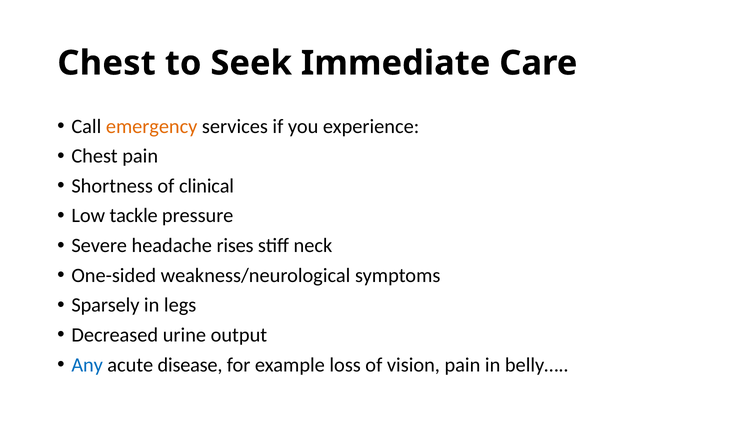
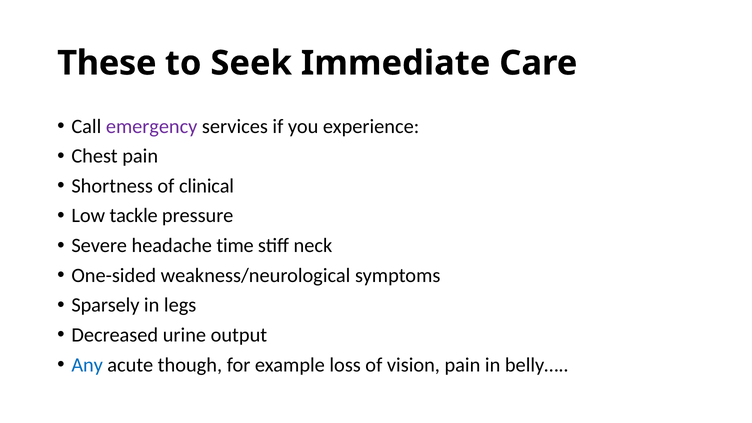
Chest at (107, 63): Chest -> These
emergency colour: orange -> purple
rises: rises -> time
disease: disease -> though
